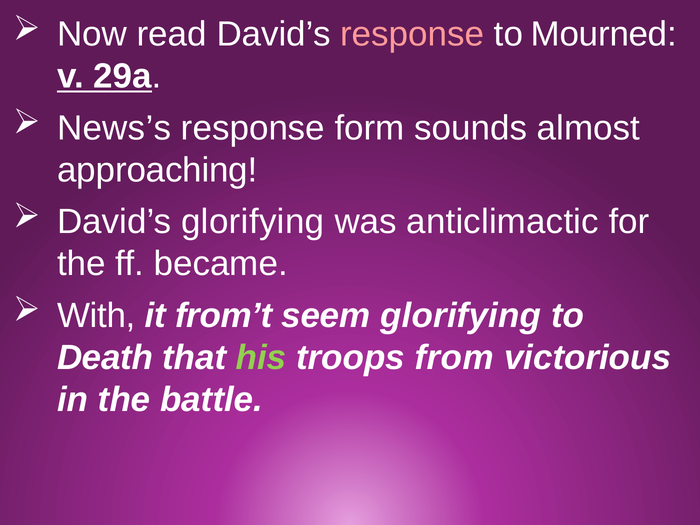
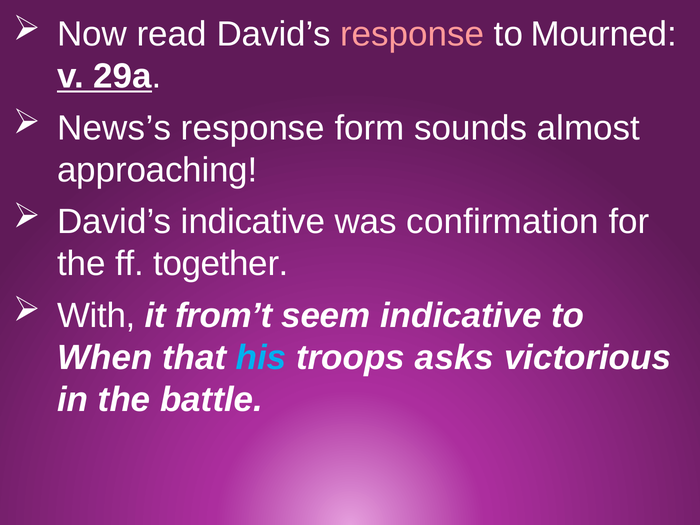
David’s glorifying: glorifying -> indicative
anticlimactic: anticlimactic -> confirmation
became: became -> together
seem glorifying: glorifying -> indicative
Death: Death -> When
his colour: light green -> light blue
from: from -> asks
